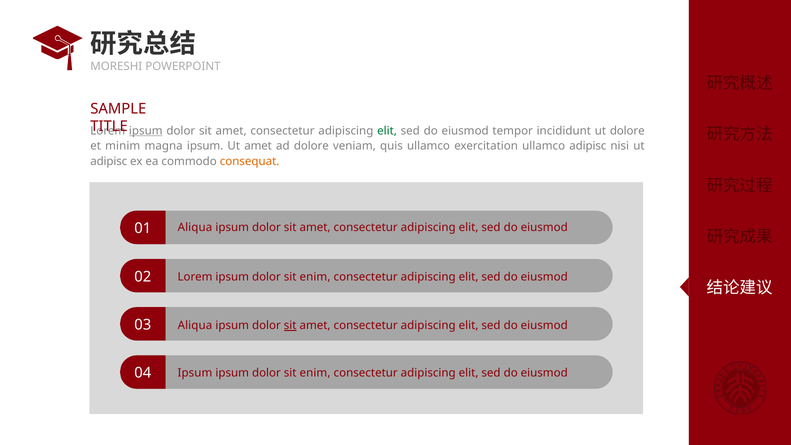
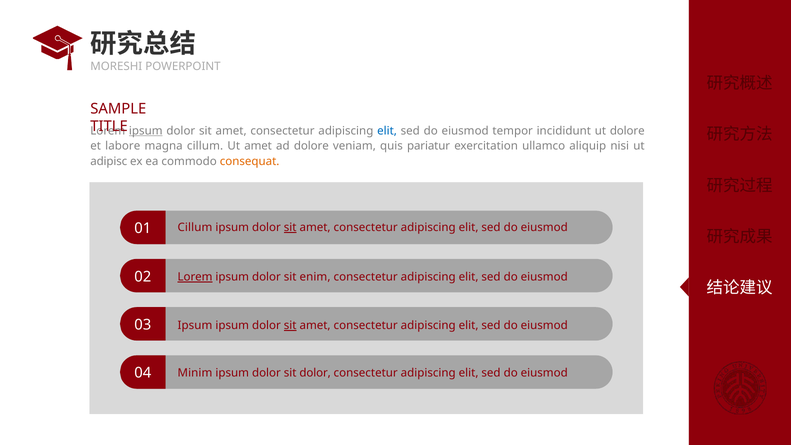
elit at (387, 131) colour: green -> blue
minim: minim -> labore
magna ipsum: ipsum -> cillum
quis ullamco: ullamco -> pariatur
ullamco adipisc: adipisc -> aliquip
Aliqua at (195, 228): Aliqua -> Cillum
sit at (290, 228) underline: none -> present
Lorem at (195, 277) underline: none -> present
Aliqua at (195, 325): Aliqua -> Ipsum
Ipsum at (195, 373): Ipsum -> Minim
enim at (315, 373): enim -> dolor
